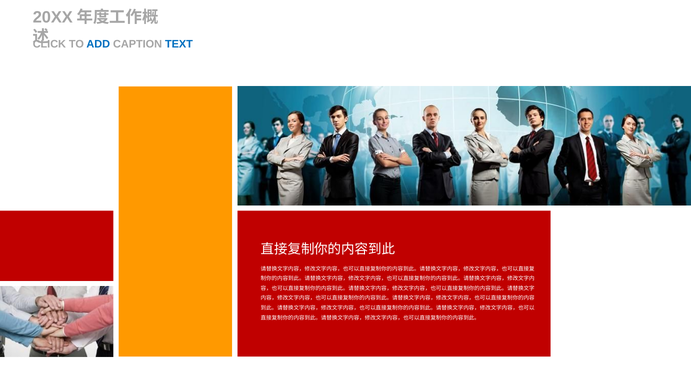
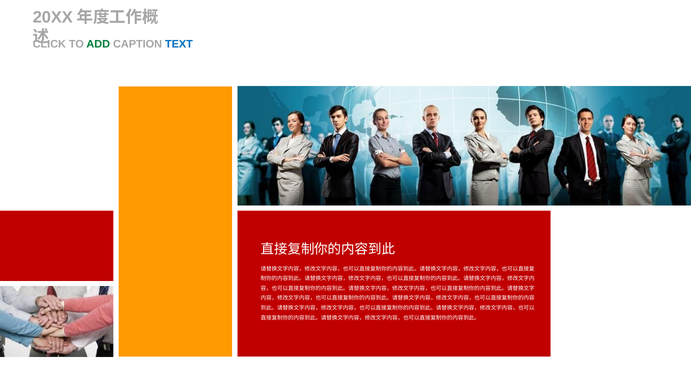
ADD colour: blue -> green
